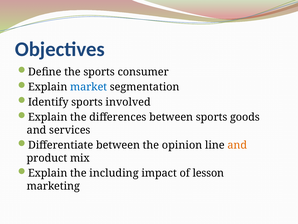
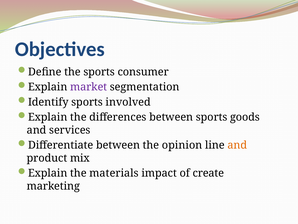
market colour: blue -> purple
including: including -> materials
lesson: lesson -> create
